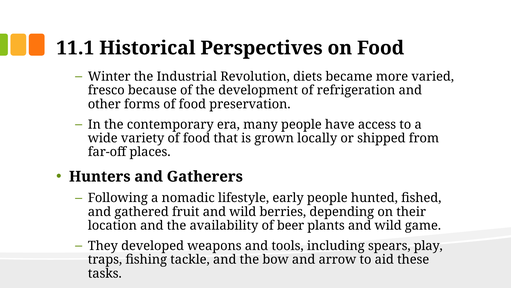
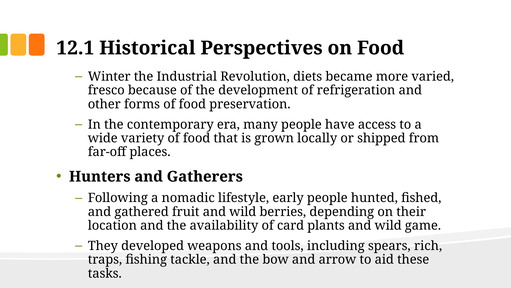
11.1: 11.1 -> 12.1
beer: beer -> card
play: play -> rich
